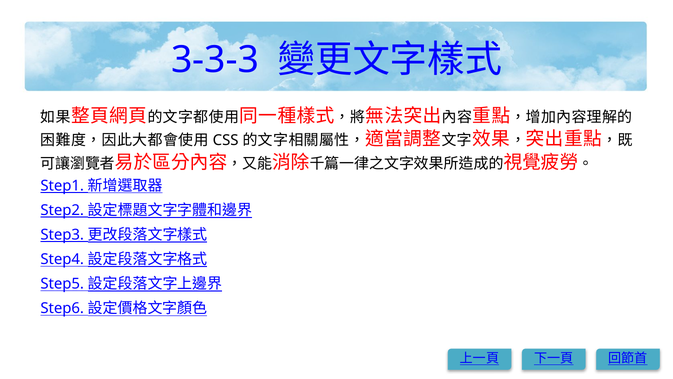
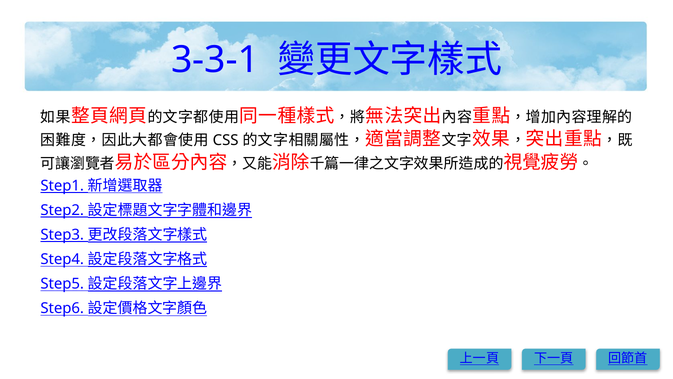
3-3-3: 3-3-3 -> 3-3-1
